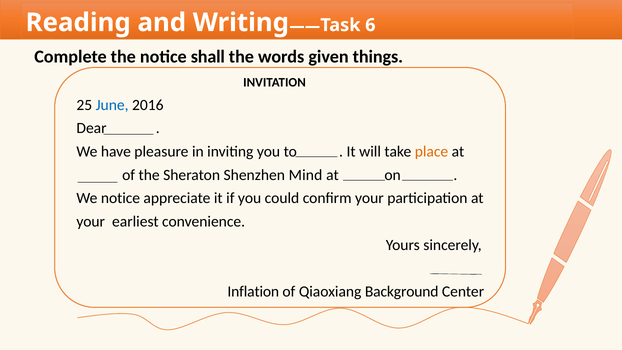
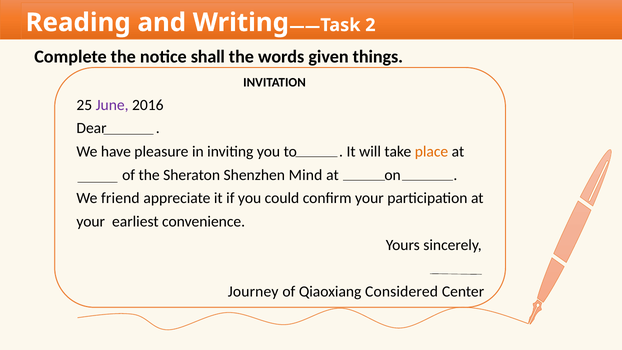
6: 6 -> 2
June colour: blue -> purple
We notice: notice -> friend
Inflation: Inflation -> Journey
Background: Background -> Considered
